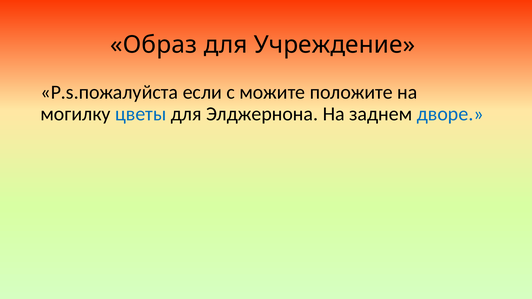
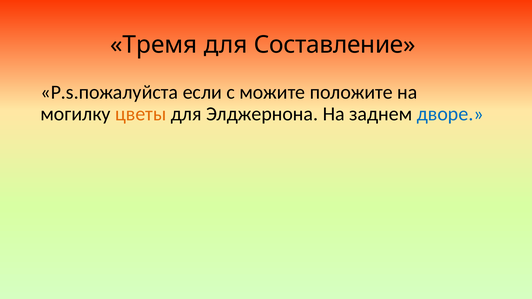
Образ: Образ -> Тремя
Учреждение: Учреждение -> Составление
цветы colour: blue -> orange
